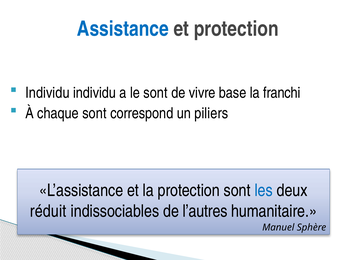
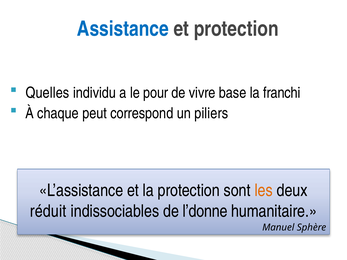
Individu at (47, 93): Individu -> Quelles
le sont: sont -> pour
chaque sont: sont -> peut
les colour: blue -> orange
l’autres: l’autres -> l’donne
